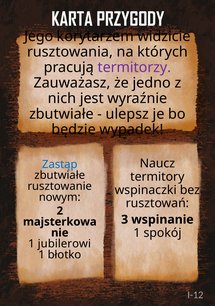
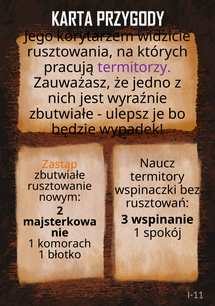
Zastąp colour: blue -> orange
jubilerowi: jubilerowi -> komorach
I-12: I-12 -> I-11
